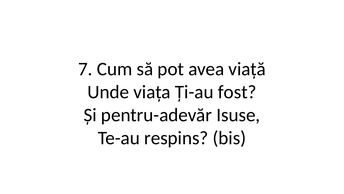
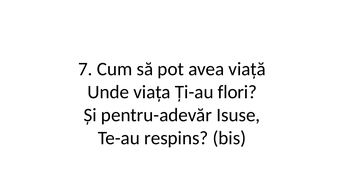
fost: fost -> flori
